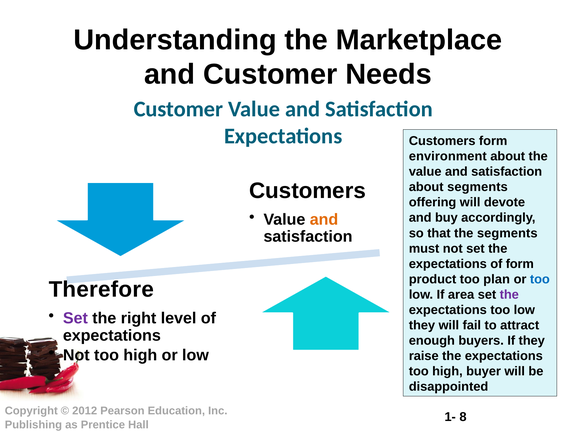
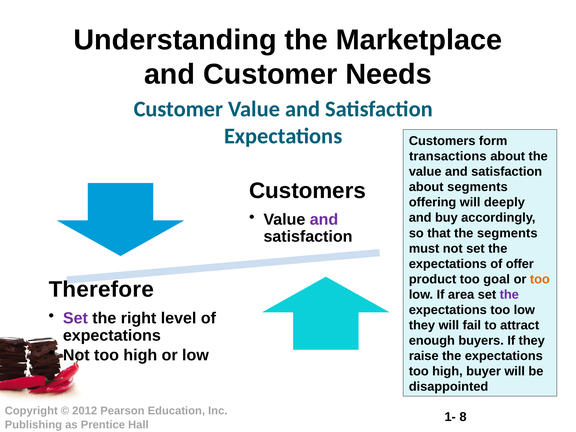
environment: environment -> transactions
devote: devote -> deeply
and at (324, 219) colour: orange -> purple
of form: form -> offer
plan: plan -> goal
too at (540, 279) colour: blue -> orange
